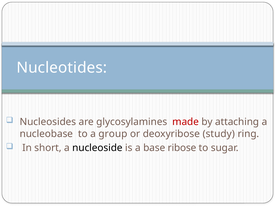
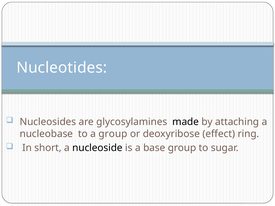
made colour: red -> black
study: study -> effect
base ribose: ribose -> group
